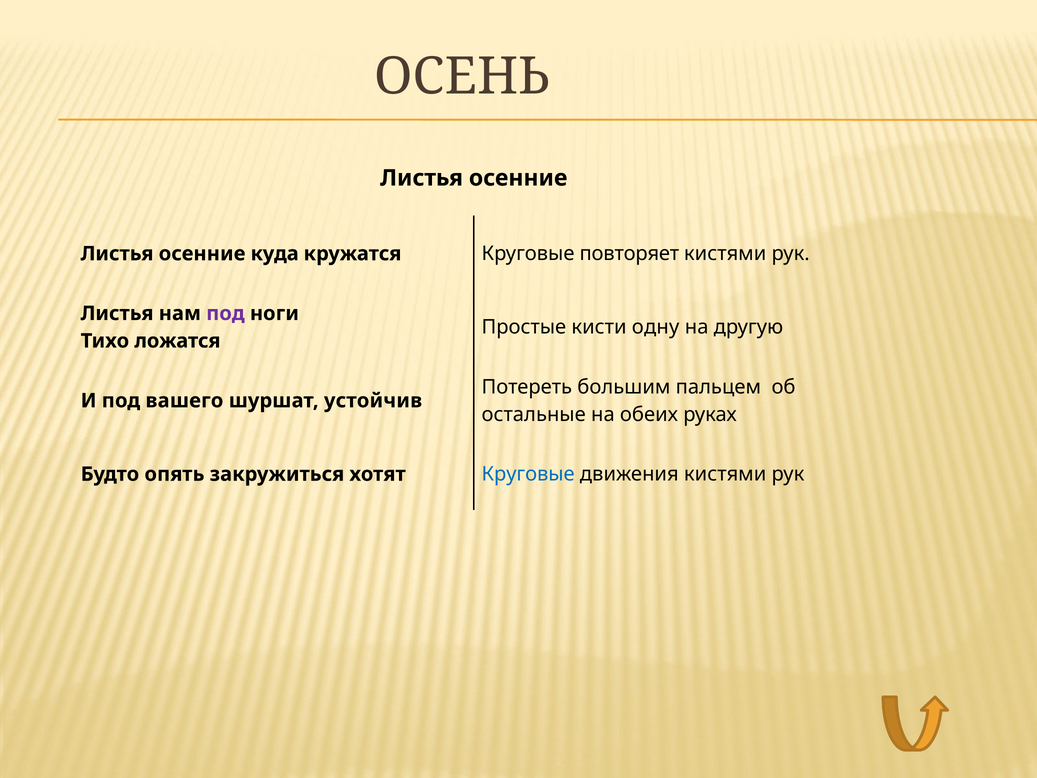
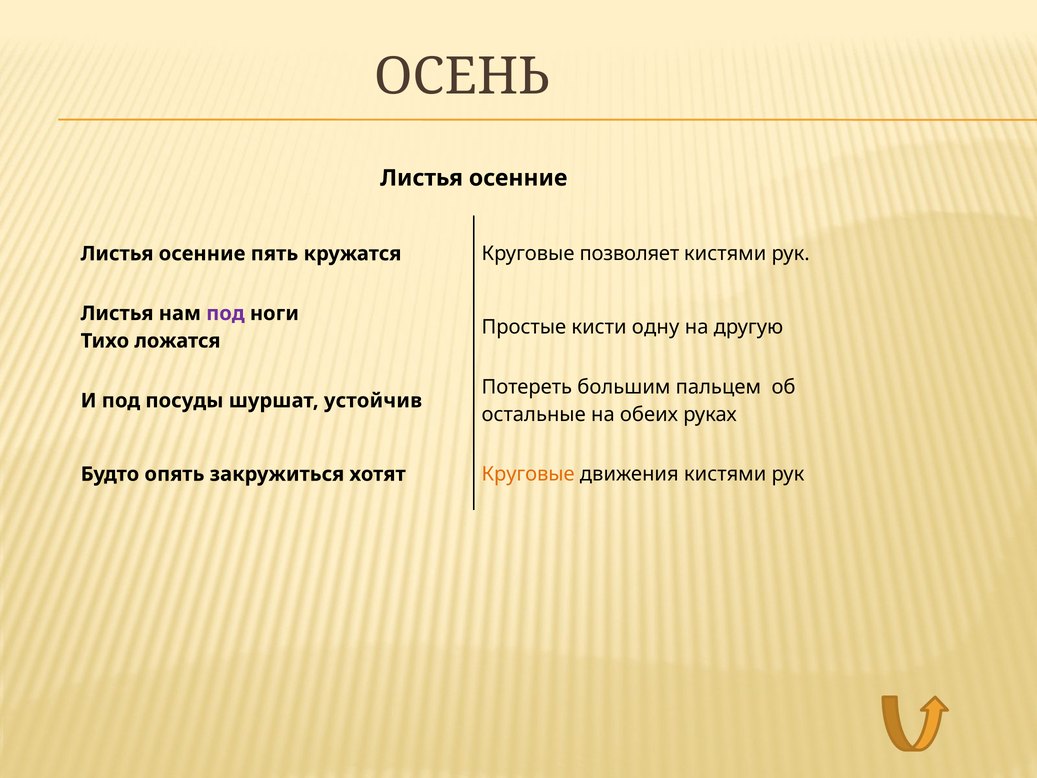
куда: куда -> пять
повторяет: повторяет -> позволяет
вашего: вашего -> посуды
Круговые at (528, 474) colour: blue -> orange
